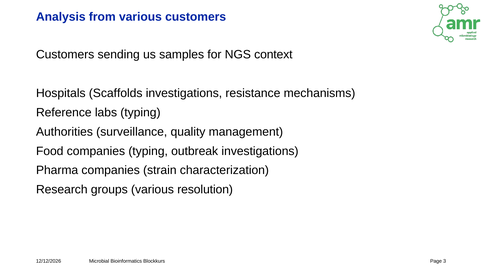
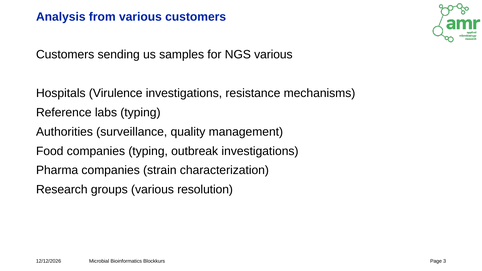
NGS context: context -> various
Scaffolds: Scaffolds -> Virulence
